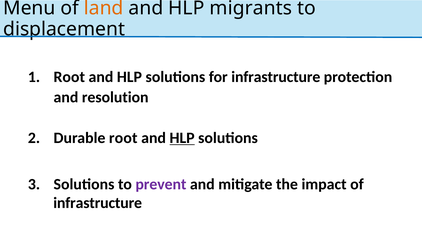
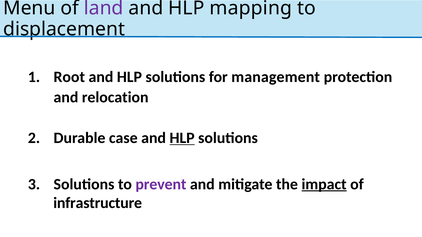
land colour: orange -> purple
migrants: migrants -> mapping
for infrastructure: infrastructure -> management
resolution: resolution -> relocation
Durable root: root -> case
impact underline: none -> present
